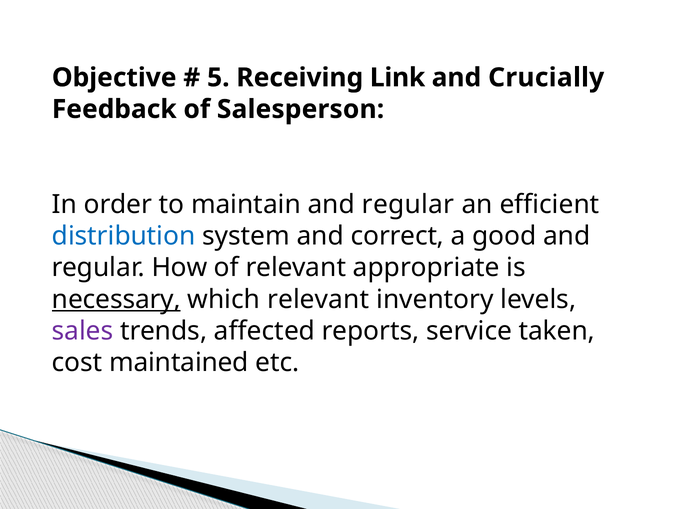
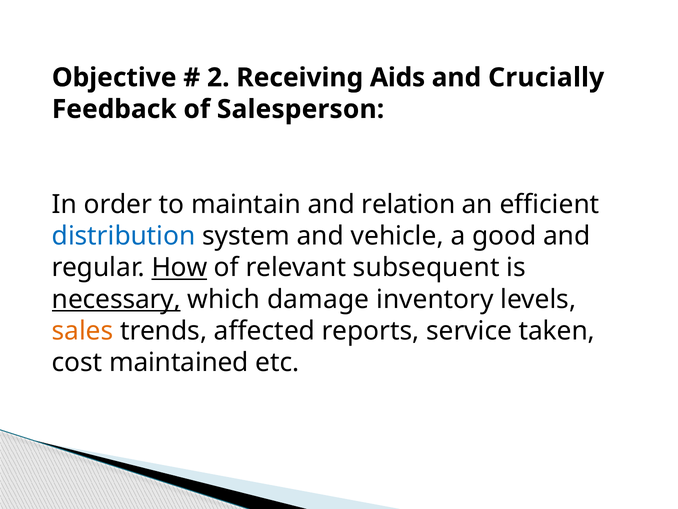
5: 5 -> 2
Link: Link -> Aids
maintain and regular: regular -> relation
correct: correct -> vehicle
How underline: none -> present
appropriate: appropriate -> subsequent
which relevant: relevant -> damage
sales colour: purple -> orange
